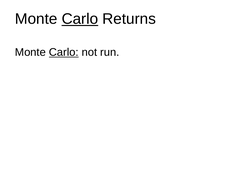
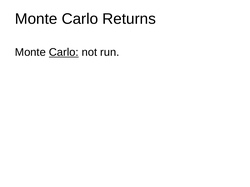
Carlo at (80, 19) underline: present -> none
